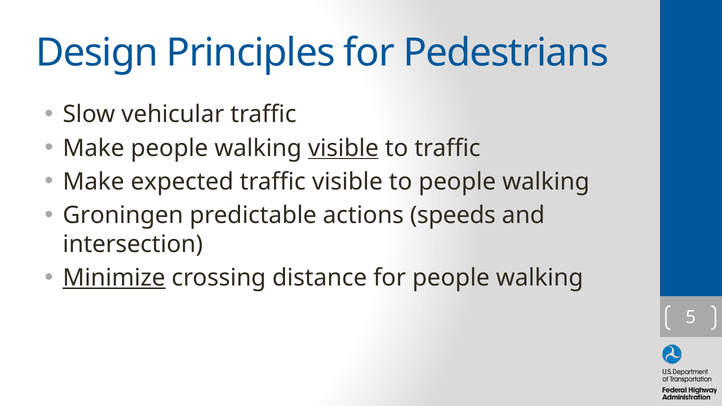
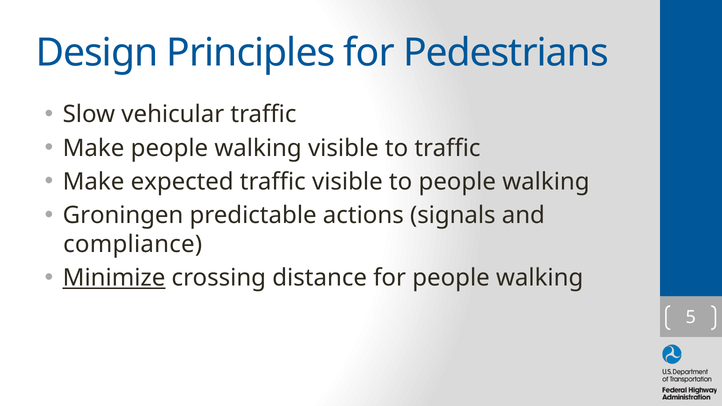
visible at (343, 148) underline: present -> none
speeds: speeds -> signals
intersection: intersection -> compliance
